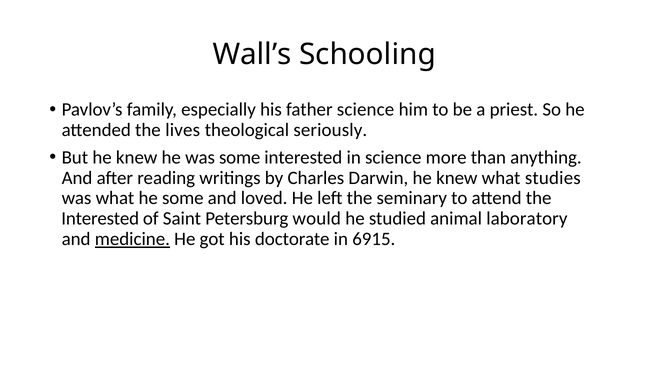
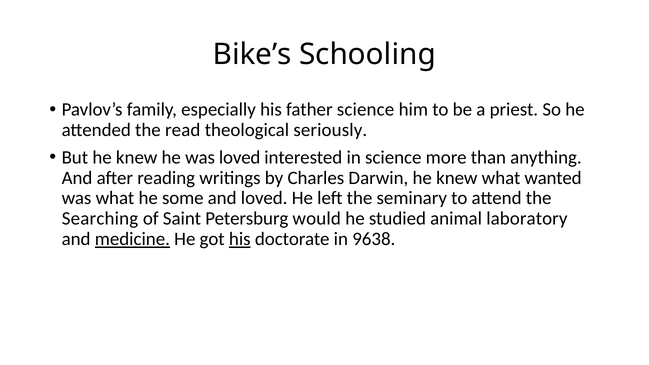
Wall’s: Wall’s -> Bike’s
lives: lives -> read
was some: some -> loved
studies: studies -> wanted
Interested at (100, 219): Interested -> Searching
his at (240, 239) underline: none -> present
6915: 6915 -> 9638
